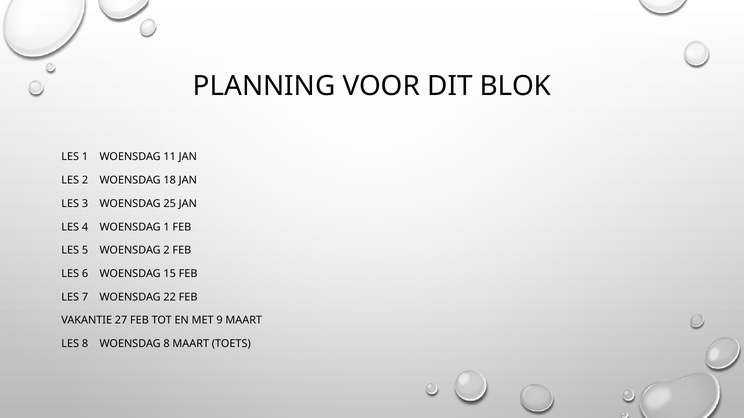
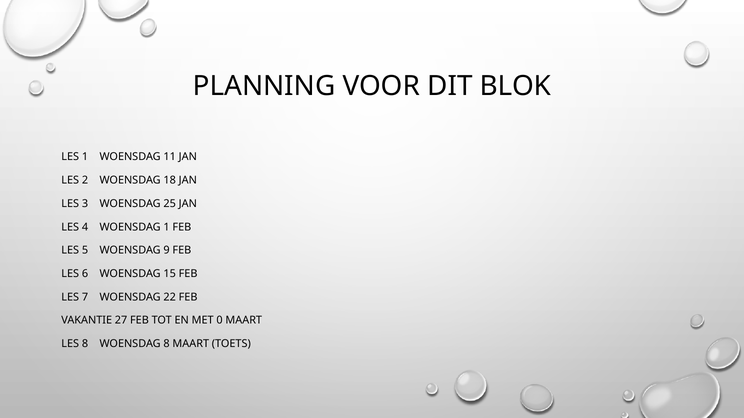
WOENSDAG 2: 2 -> 9
9: 9 -> 0
